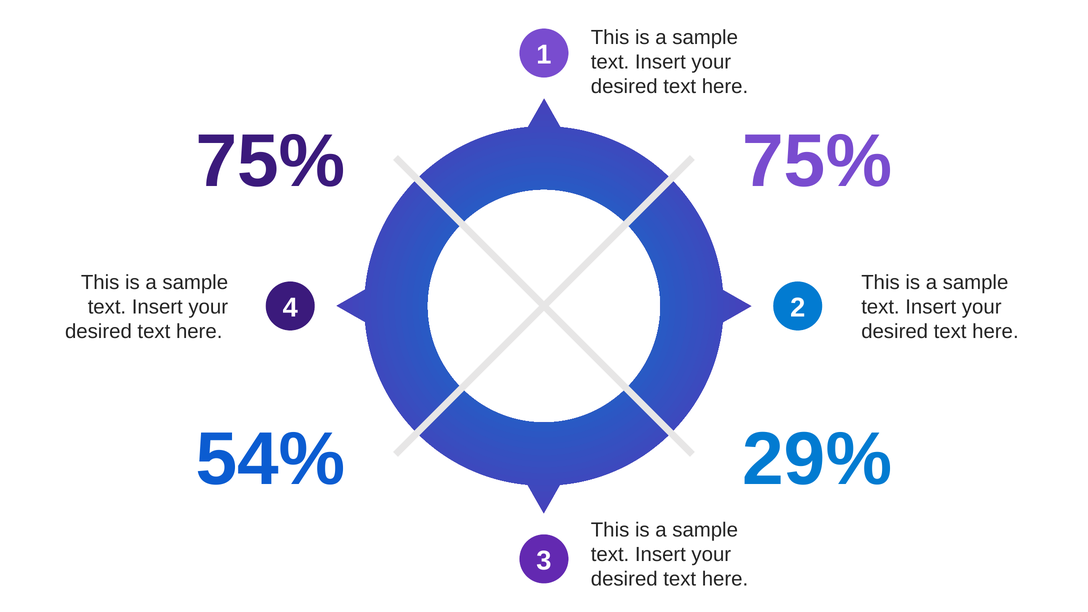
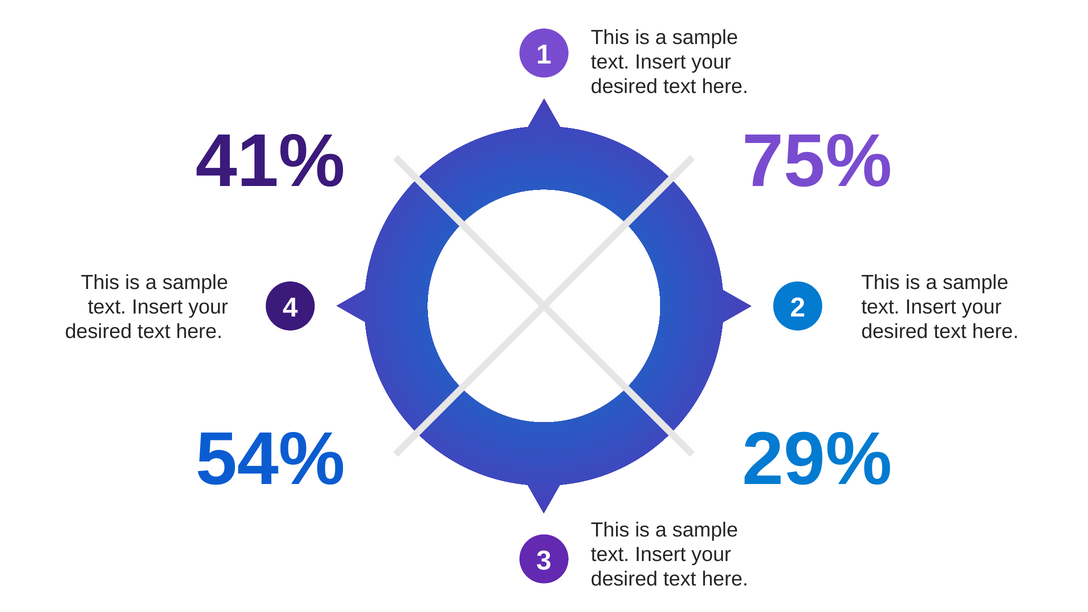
75% at (271, 162): 75% -> 41%
